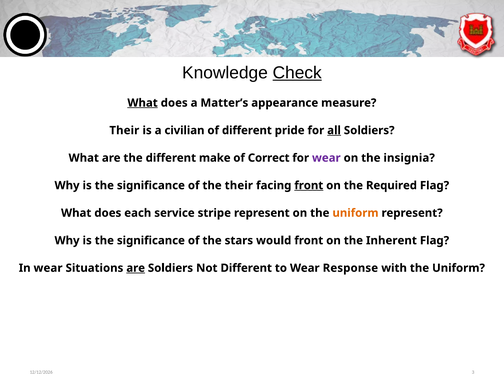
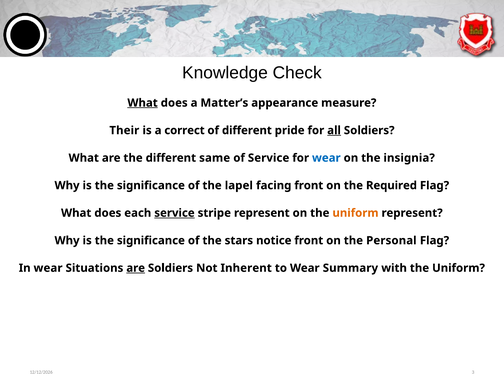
Check underline: present -> none
civilian: civilian -> correct
make: make -> same
of Correct: Correct -> Service
wear at (326, 158) colour: purple -> blue
the their: their -> lapel
front at (309, 185) underline: present -> none
service at (174, 213) underline: none -> present
would: would -> notice
Inherent: Inherent -> Personal
Not Different: Different -> Inherent
Response: Response -> Summary
